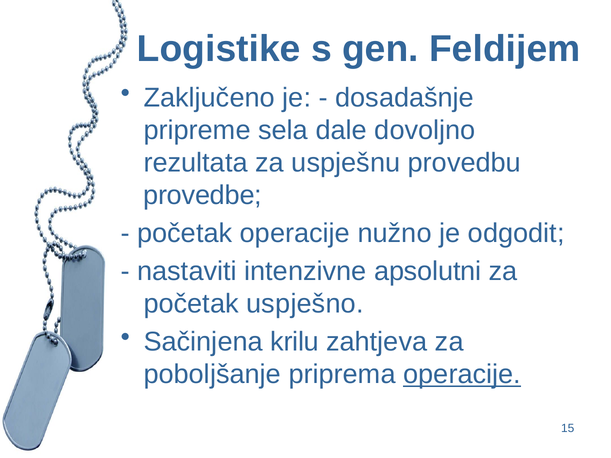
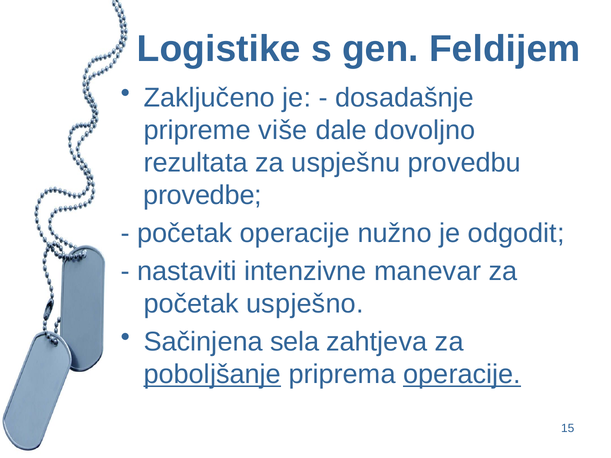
sela: sela -> više
apsolutni: apsolutni -> manevar
krilu: krilu -> sela
poboljšanje underline: none -> present
